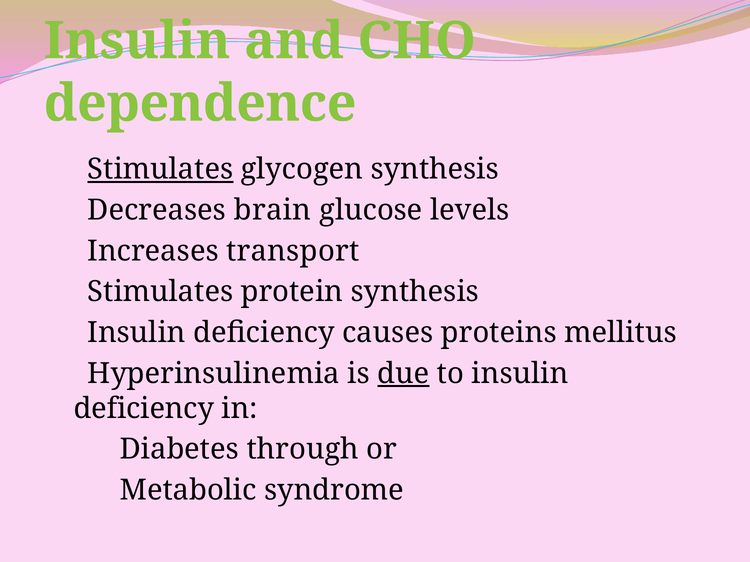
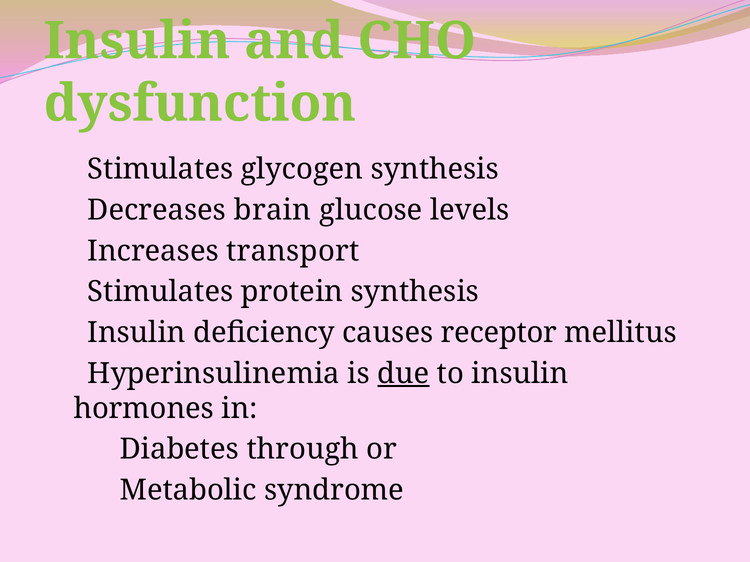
dependence: dependence -> dysfunction
Stimulates at (160, 170) underline: present -> none
proteins: proteins -> receptor
deficiency at (144, 409): deficiency -> hormones
